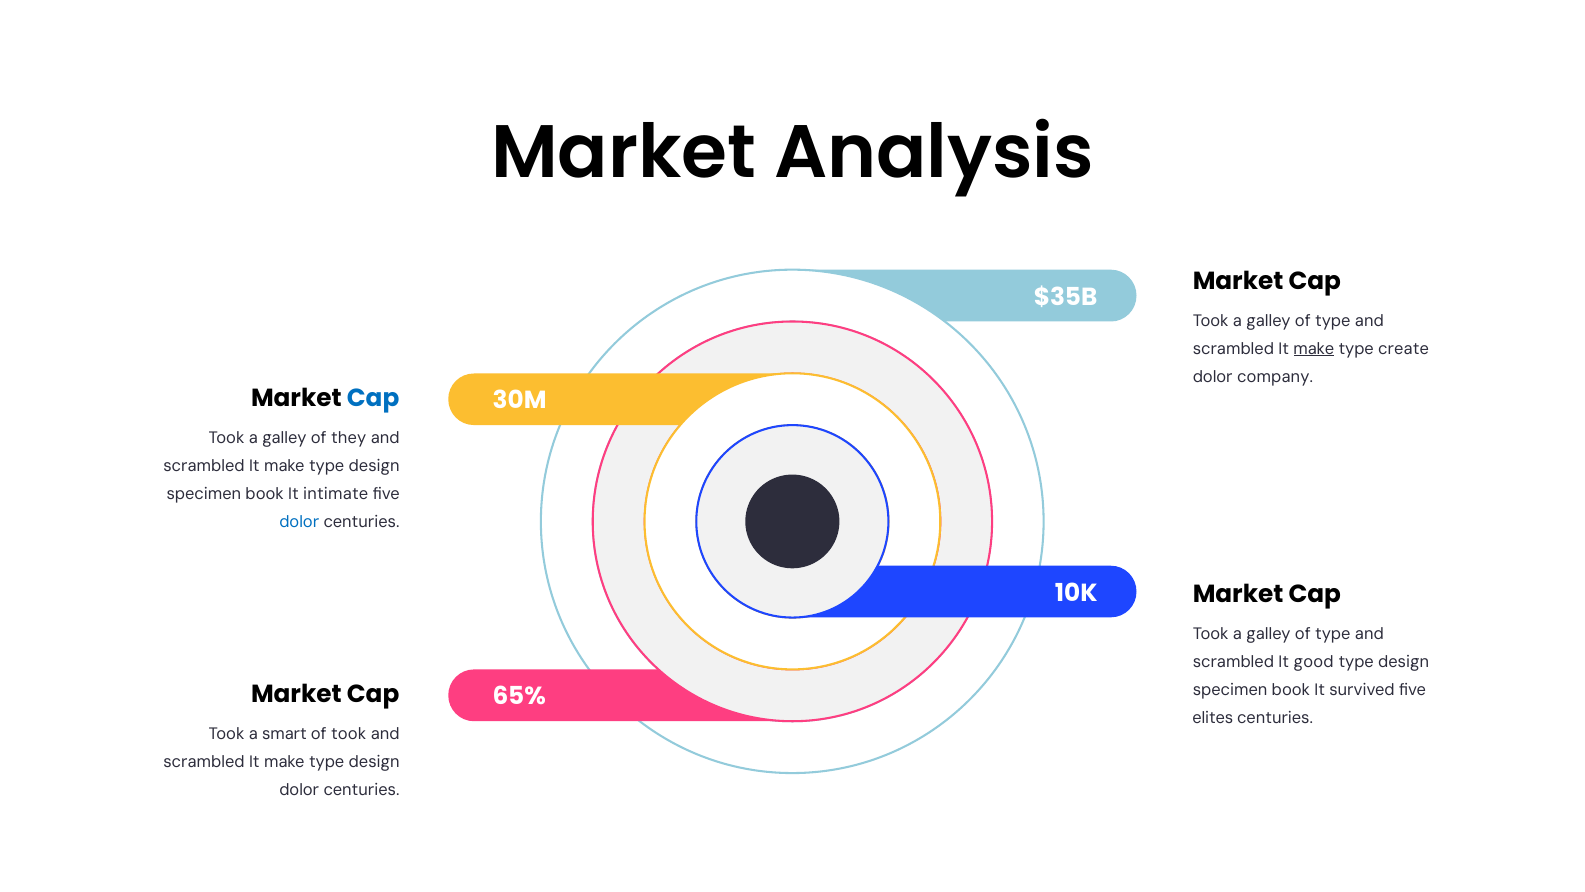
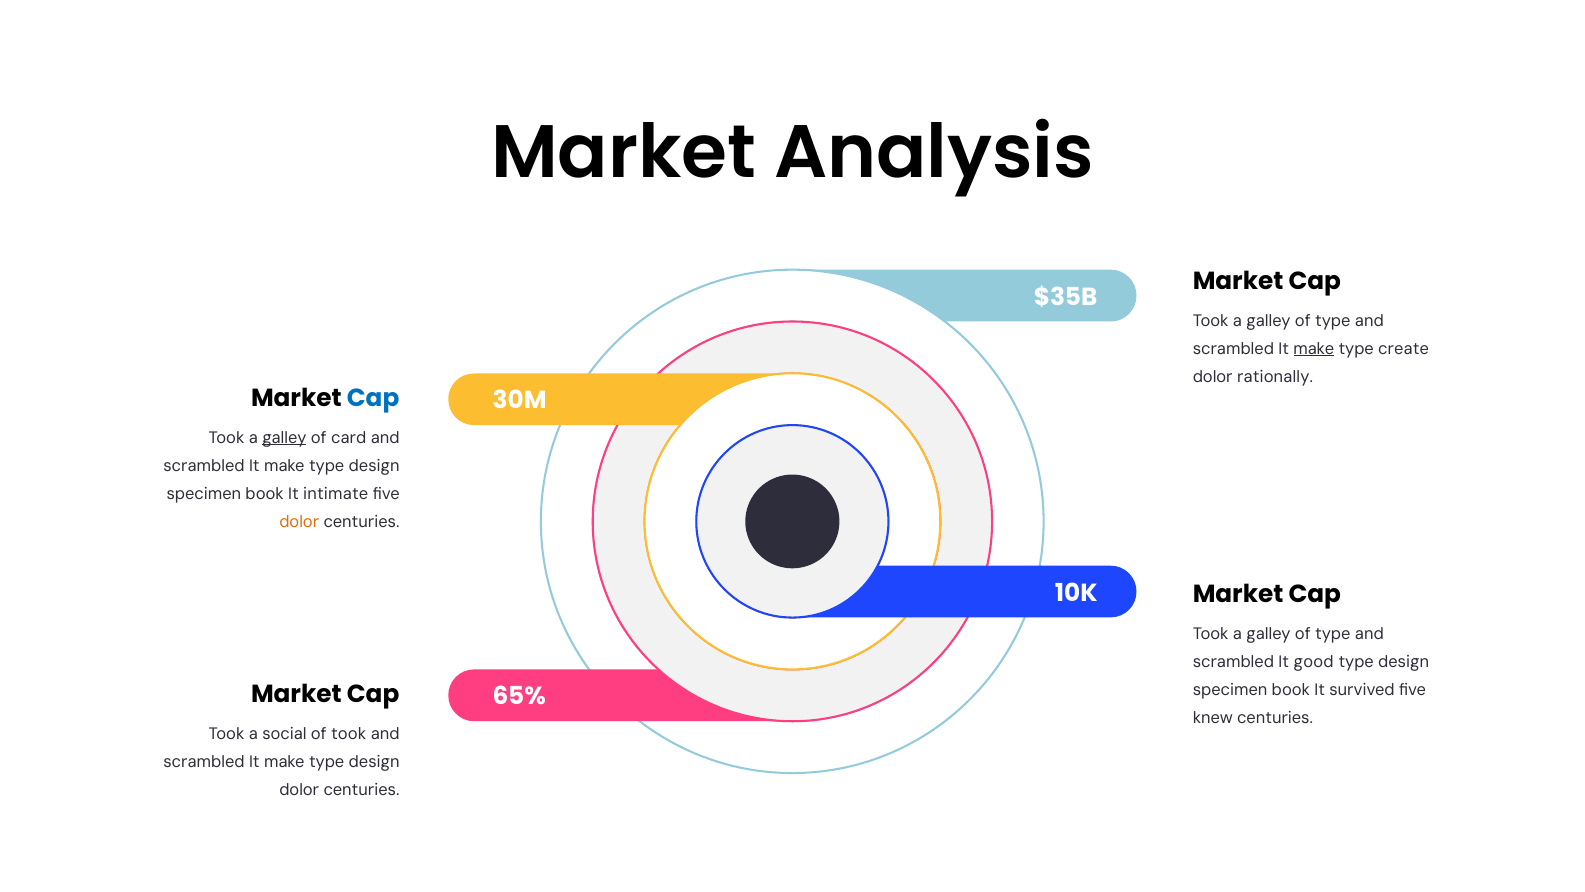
company: company -> rationally
galley at (284, 438) underline: none -> present
they: they -> card
dolor at (299, 522) colour: blue -> orange
elites: elites -> knew
smart: smart -> social
